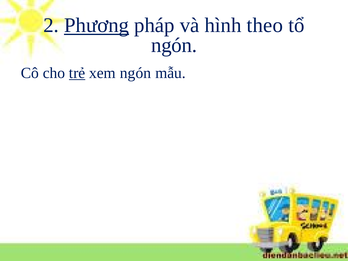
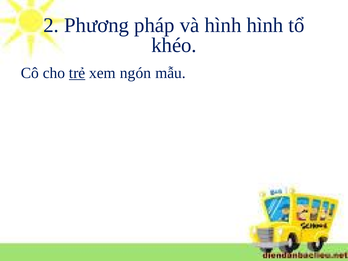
Phương underline: present -> none
hình theo: theo -> hình
ngón at (174, 45): ngón -> khéo
